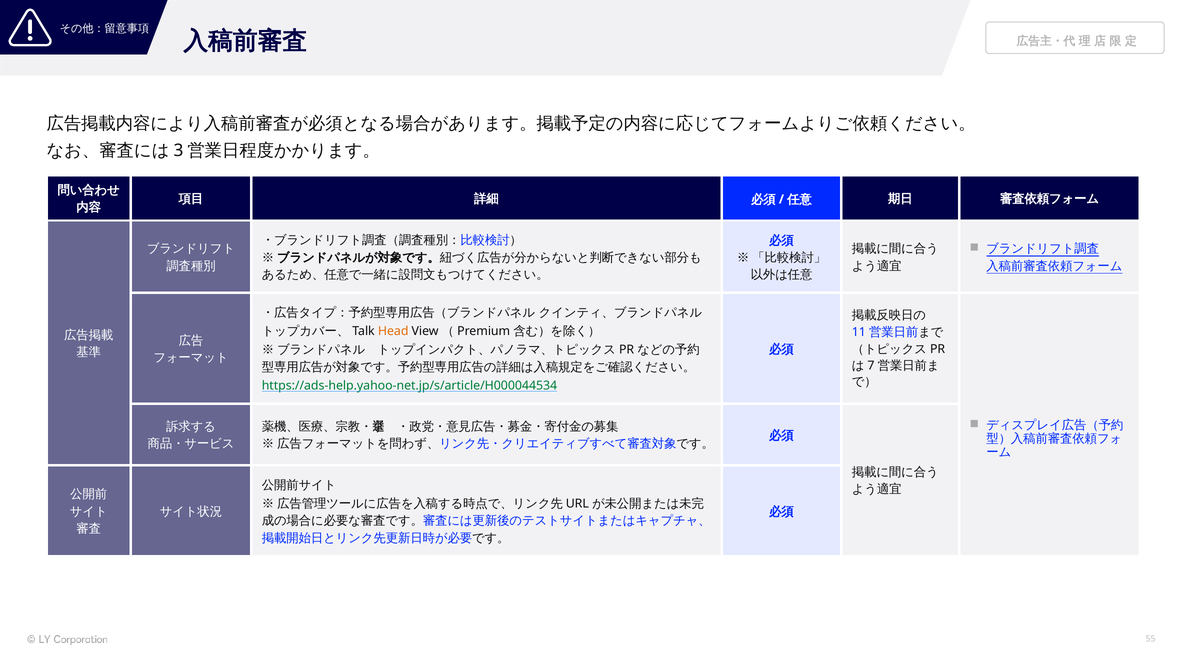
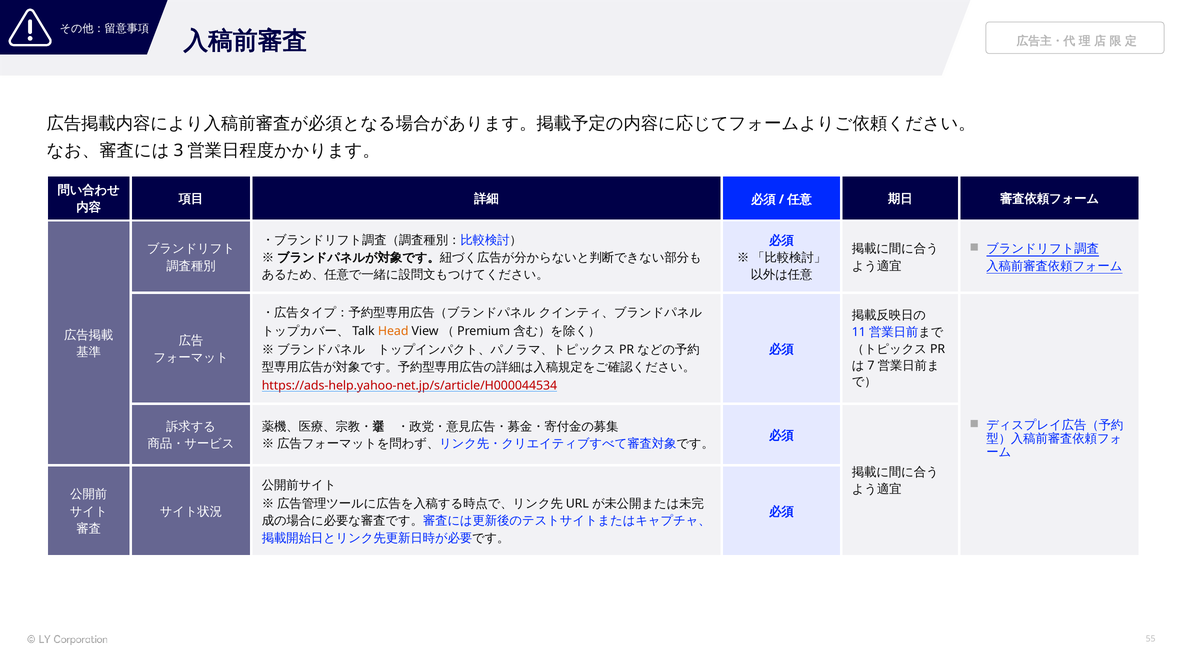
https://ads-help.yahoo-net.jp/s/article/H000044534 colour: green -> red
